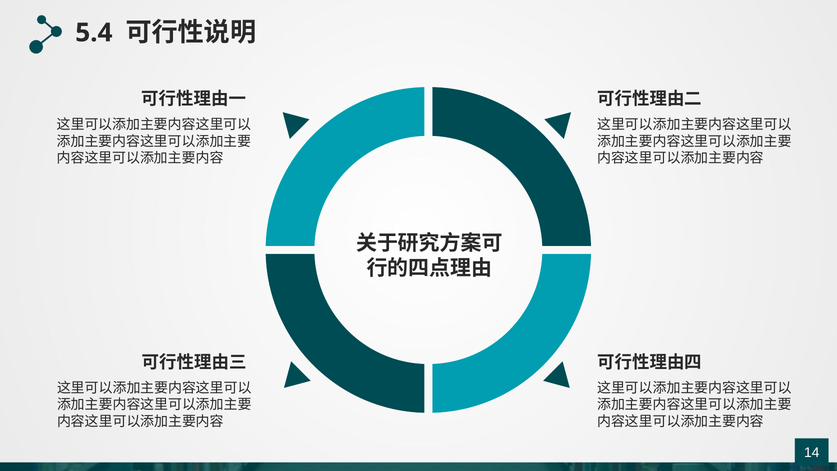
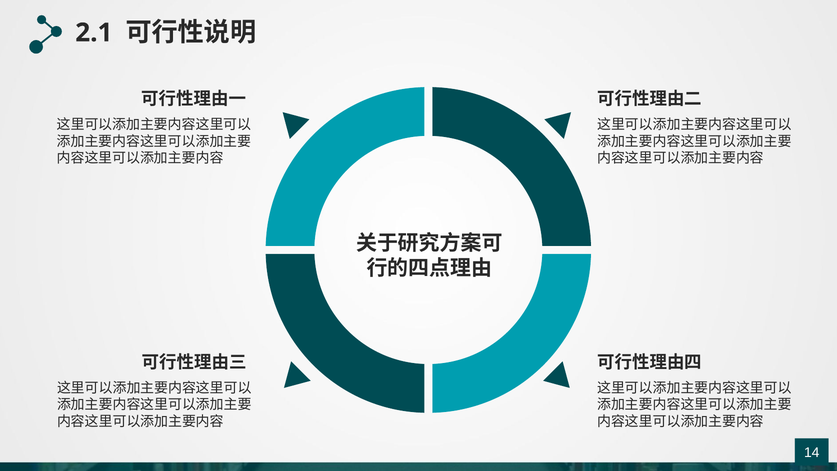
5.4: 5.4 -> 2.1
